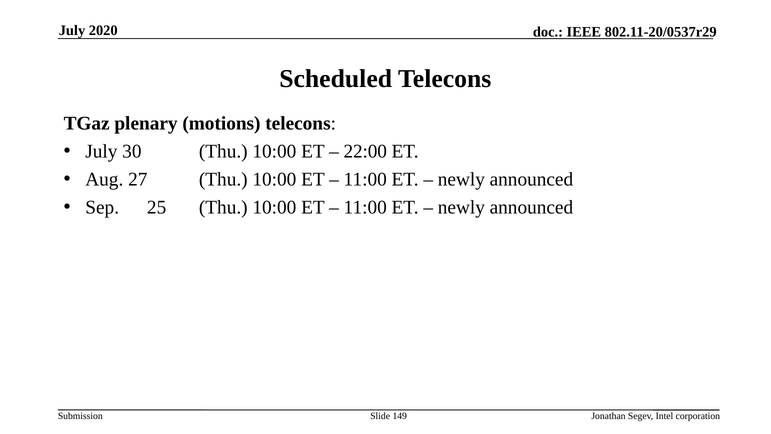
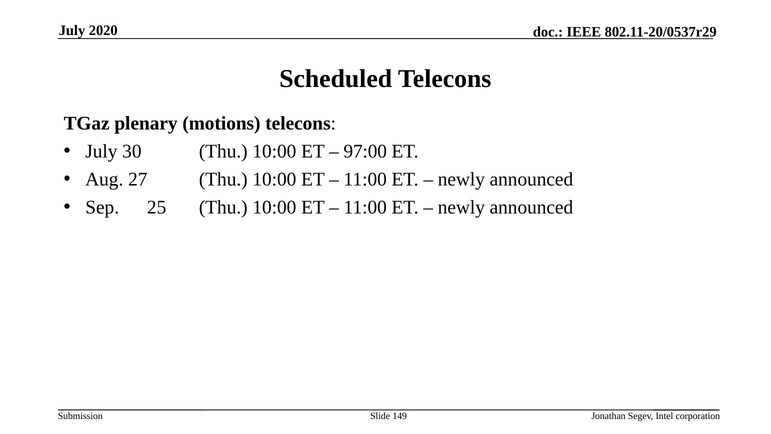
22:00: 22:00 -> 97:00
